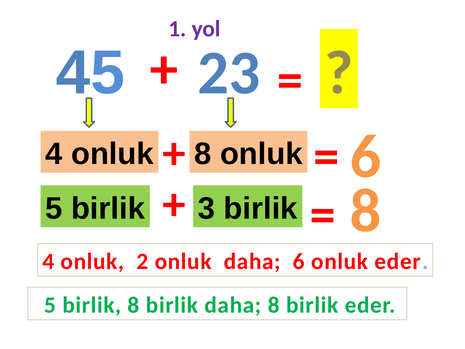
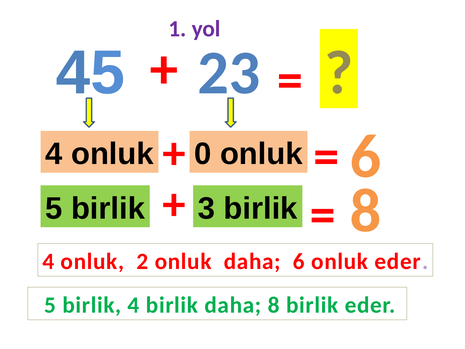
8 at (203, 154): 8 -> 0
birlik 8: 8 -> 4
